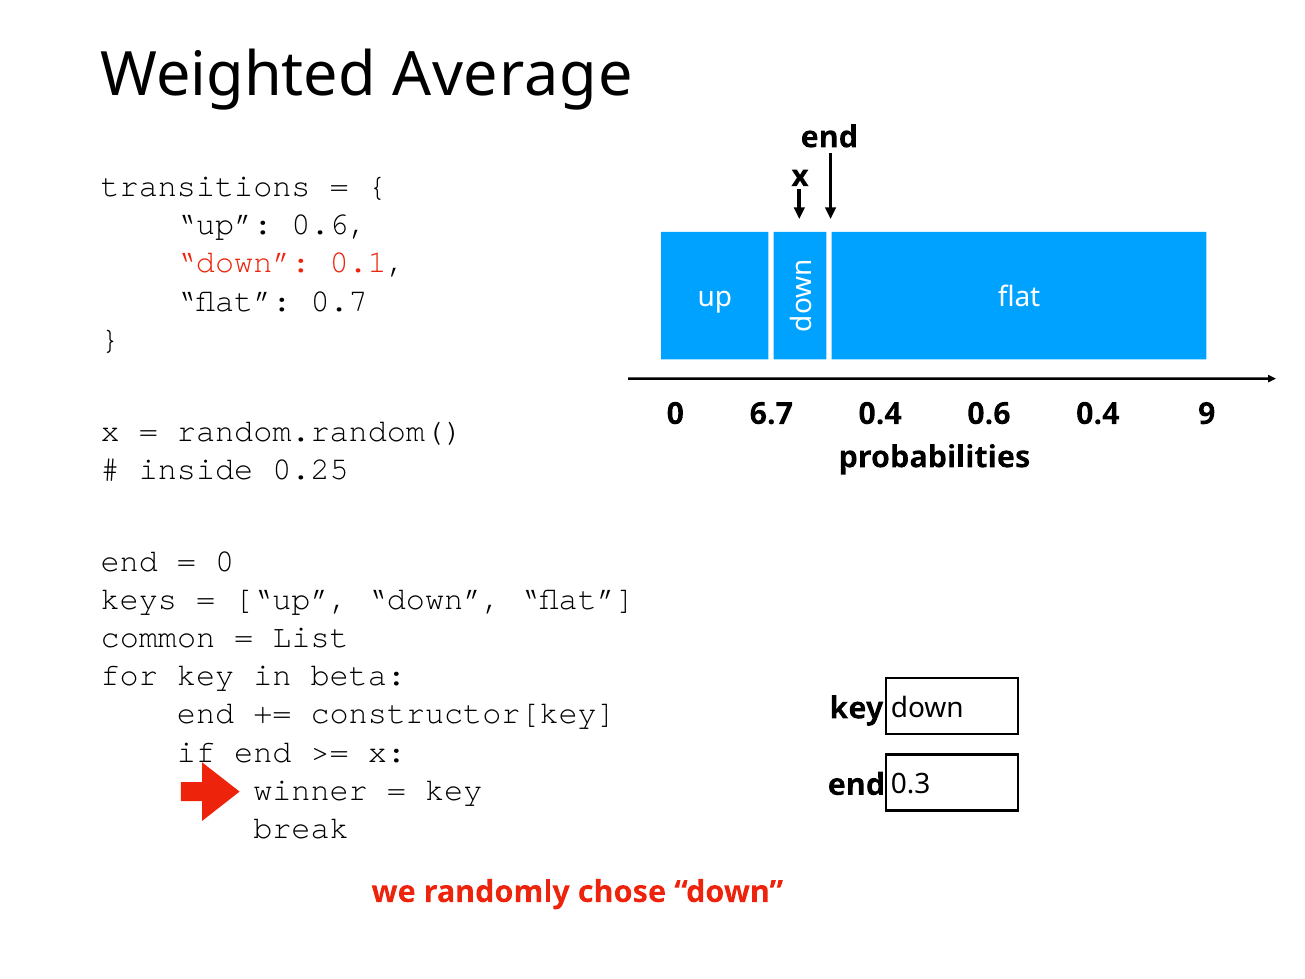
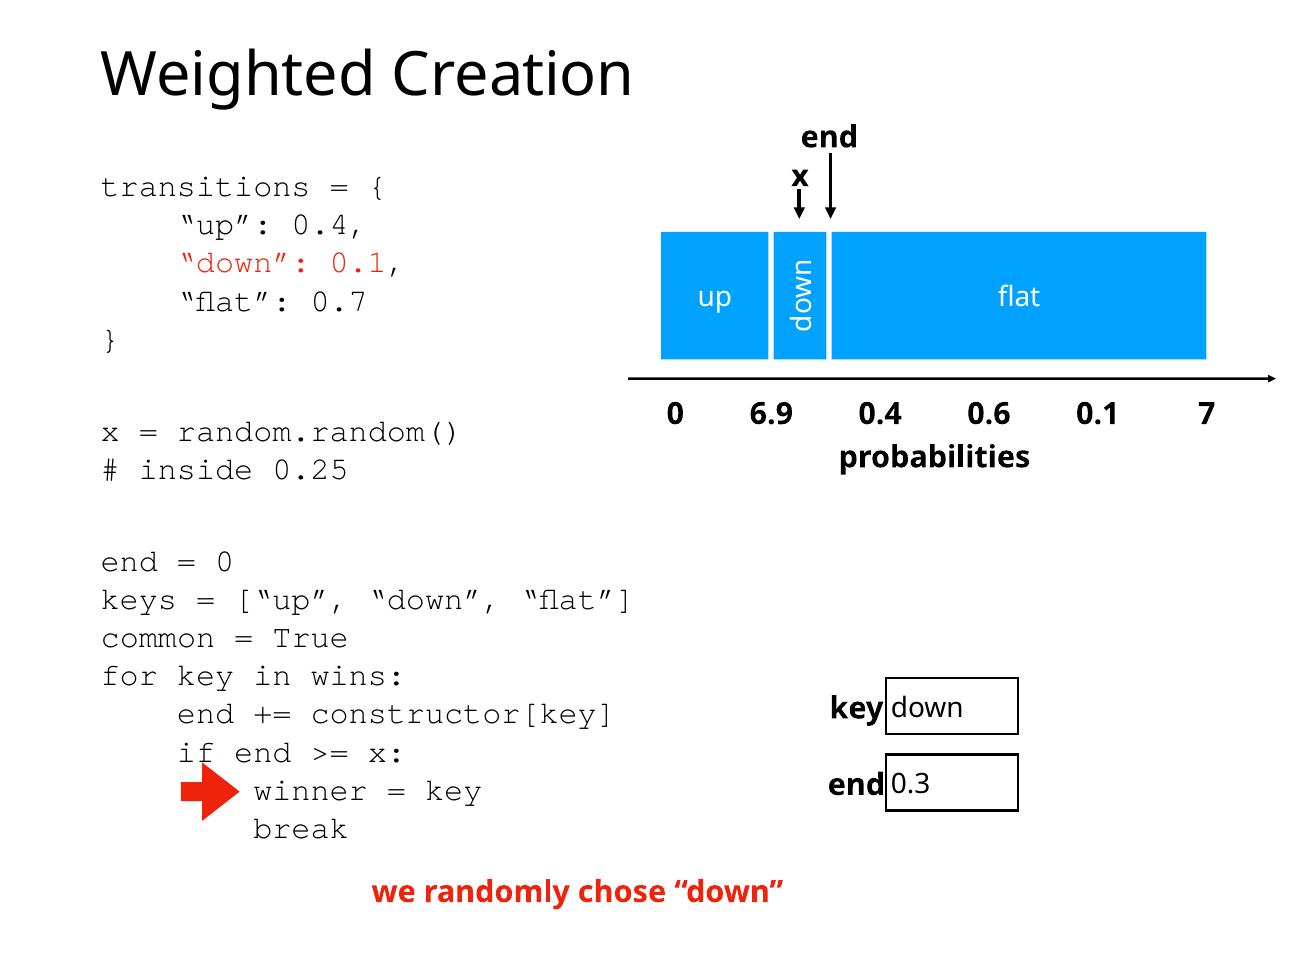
Average: Average -> Creation
up 0.6: 0.6 -> 0.4
6.7: 6.7 -> 6.9
0.6 0.4: 0.4 -> 0.1
9: 9 -> 7
List: List -> True
beta: beta -> wins
